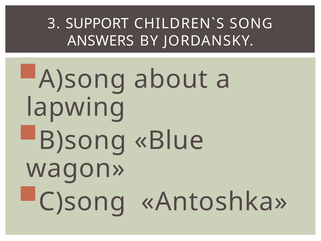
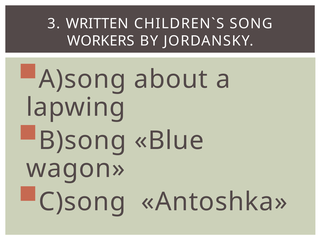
SUPPORT: SUPPORT -> WRITTEN
ANSWERS: ANSWERS -> WORKERS
